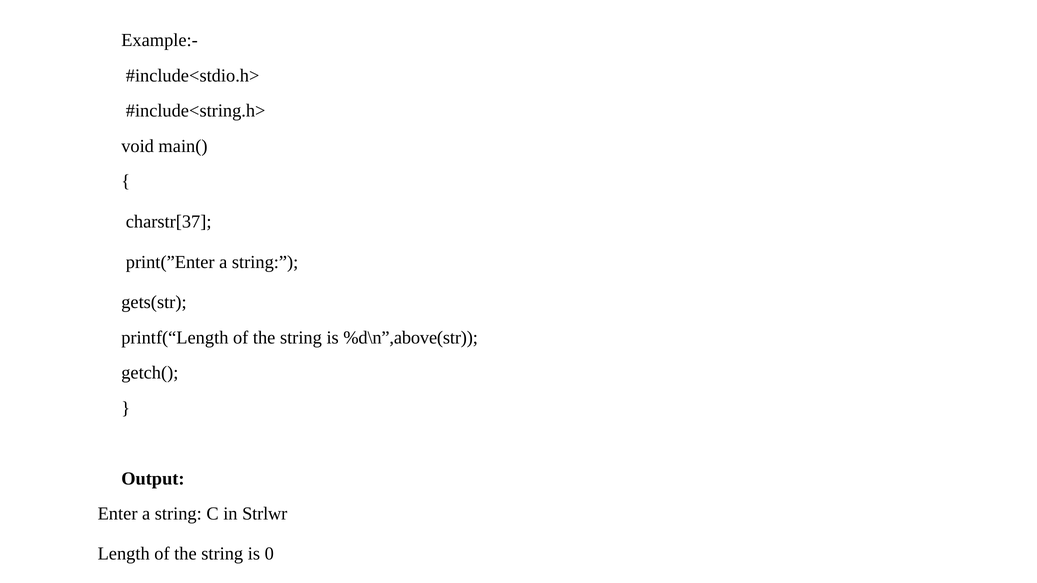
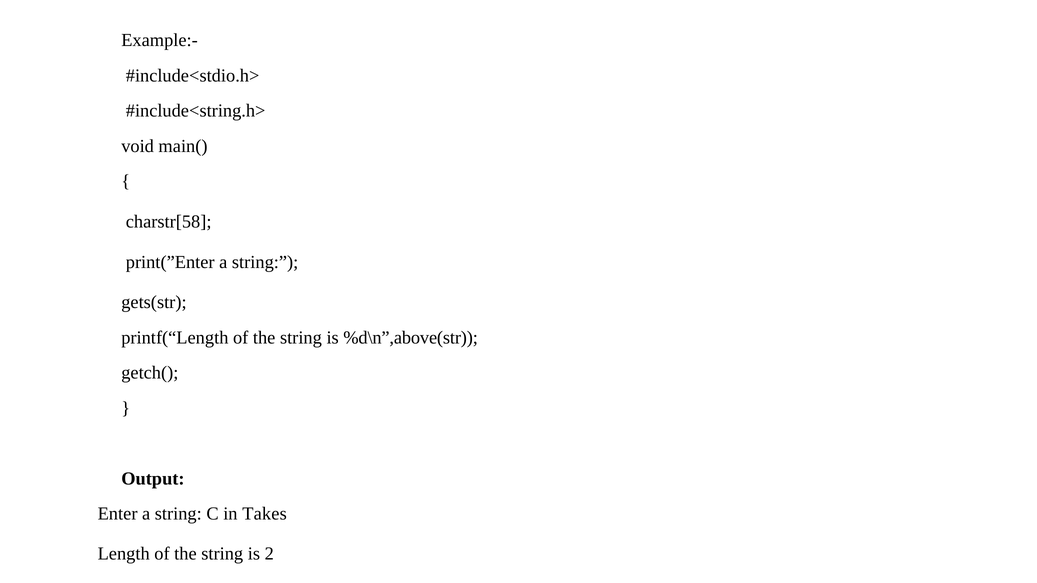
charstr[37: charstr[37 -> charstr[58
Strlwr: Strlwr -> Takes
0: 0 -> 2
